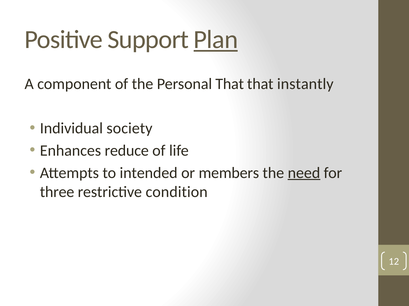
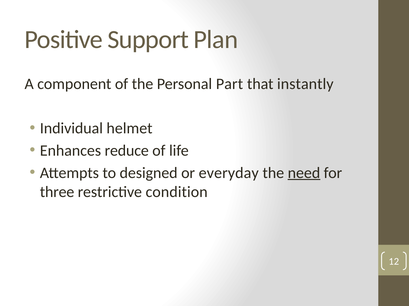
Plan underline: present -> none
Personal That: That -> Part
society: society -> helmet
intended: intended -> designed
members: members -> everyday
